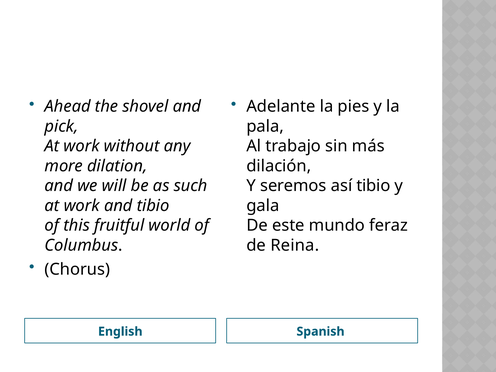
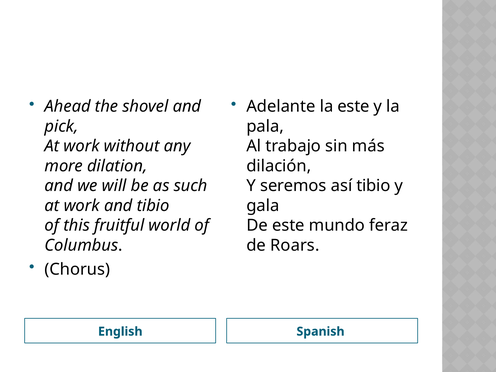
la pies: pies -> este
Reina: Reina -> Roars
